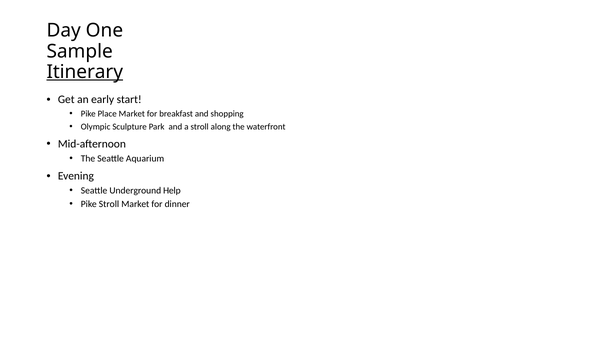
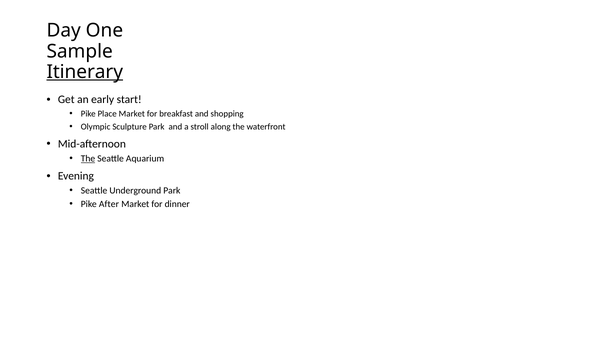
The at (88, 159) underline: none -> present
Underground Help: Help -> Park
Pike Stroll: Stroll -> After
